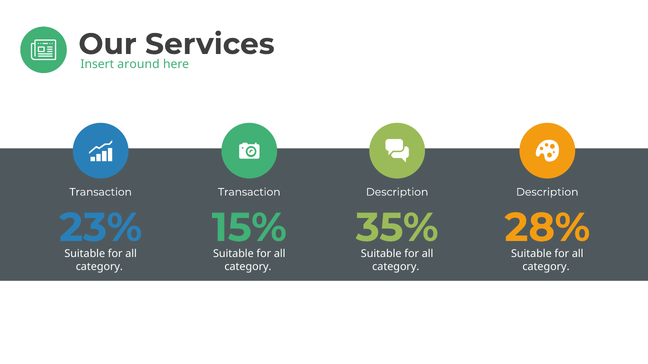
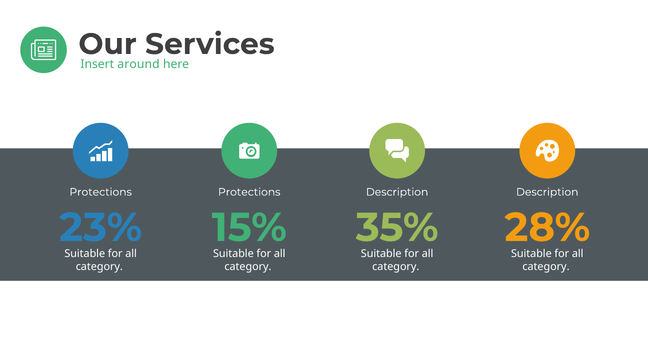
Transaction at (101, 192): Transaction -> Protections
Transaction at (249, 192): Transaction -> Protections
